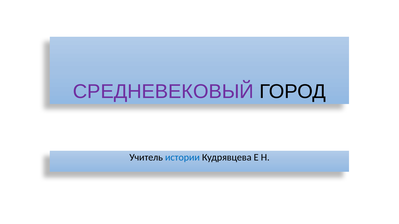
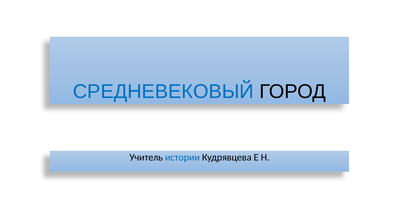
СРЕДНЕВЕКОВЫЙ colour: purple -> blue
